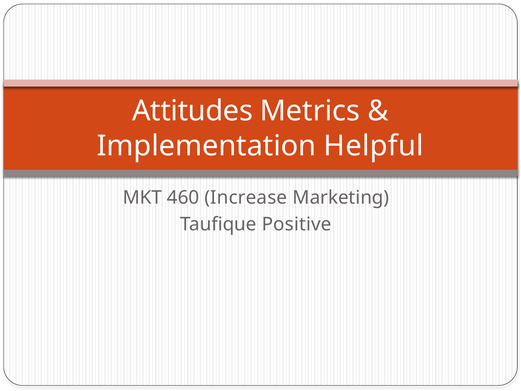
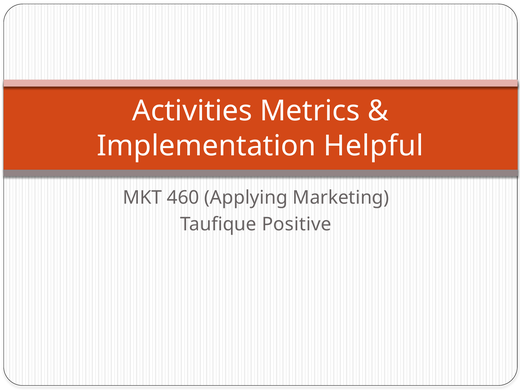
Attitudes: Attitudes -> Activities
Increase: Increase -> Applying
